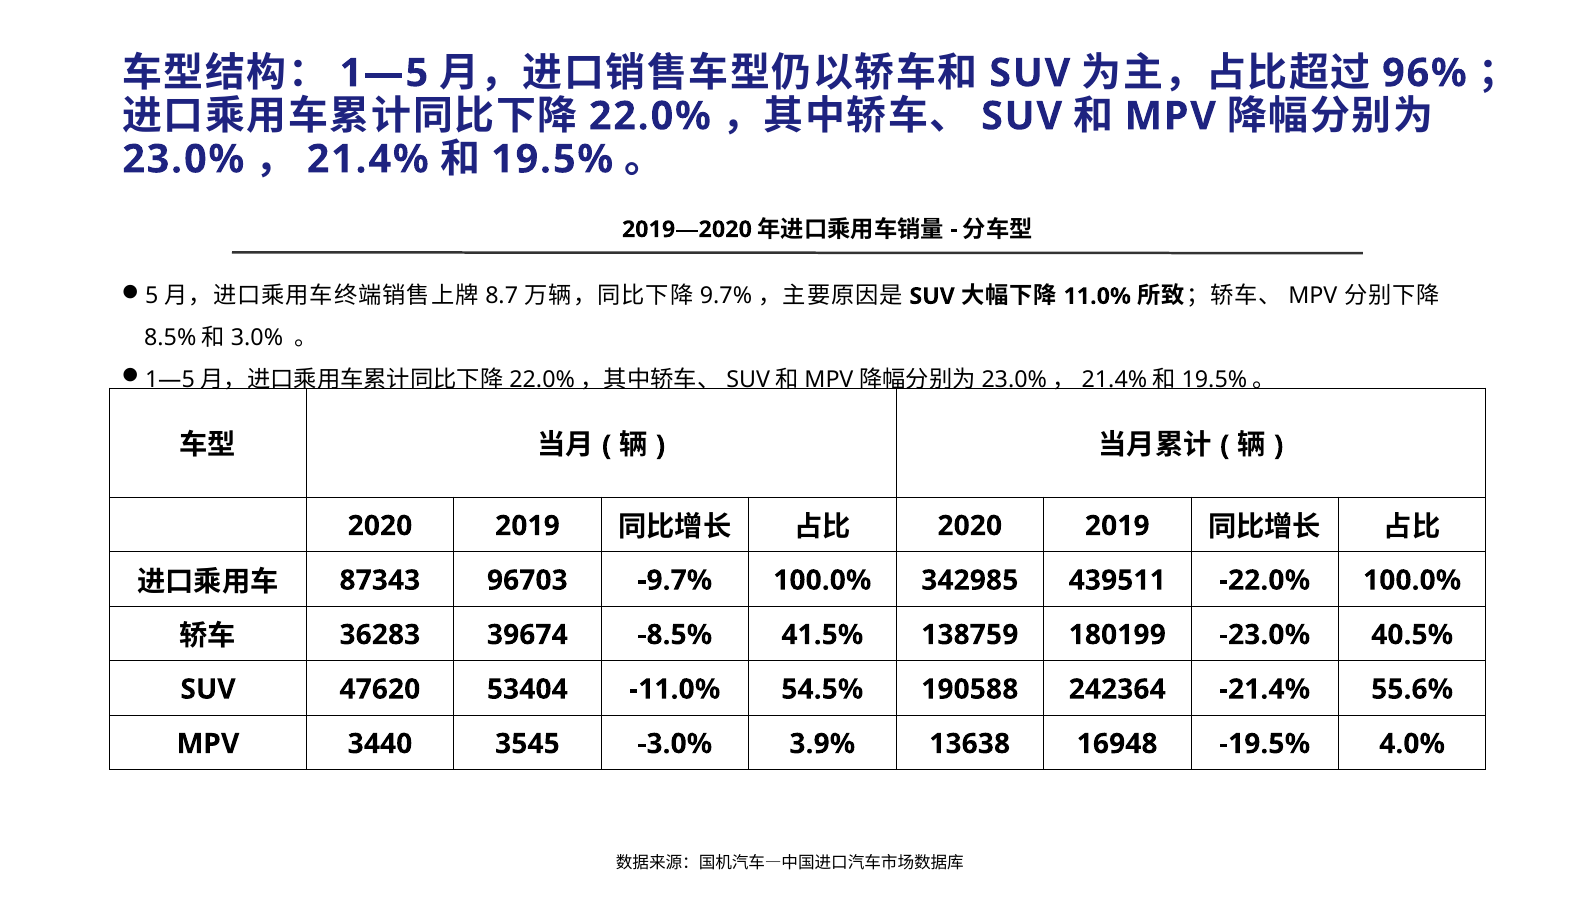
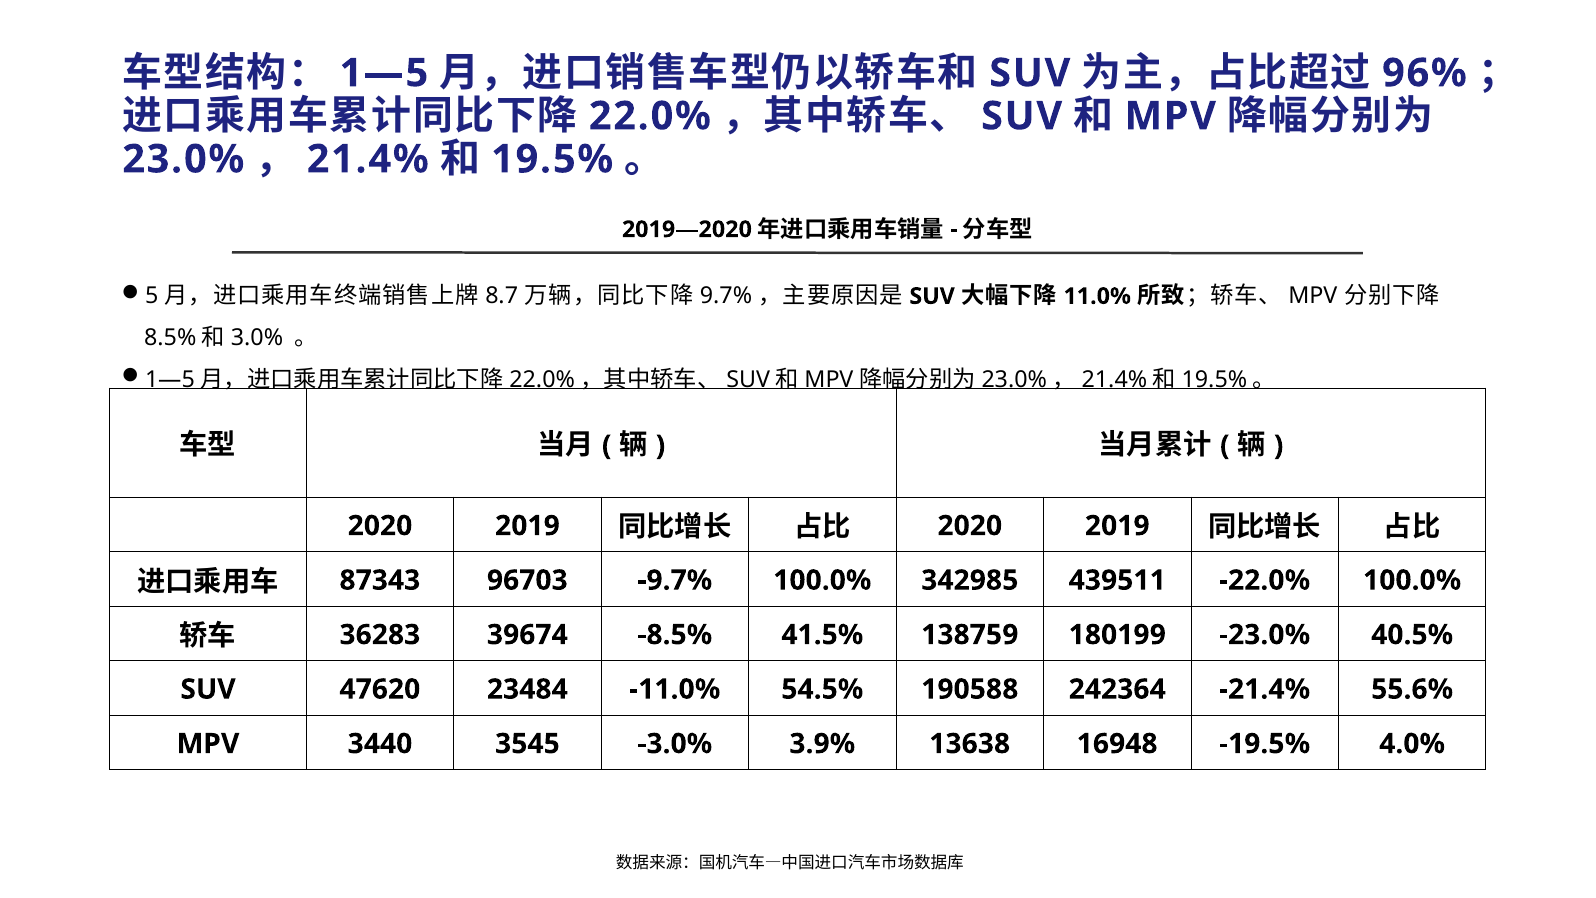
53404: 53404 -> 23484
